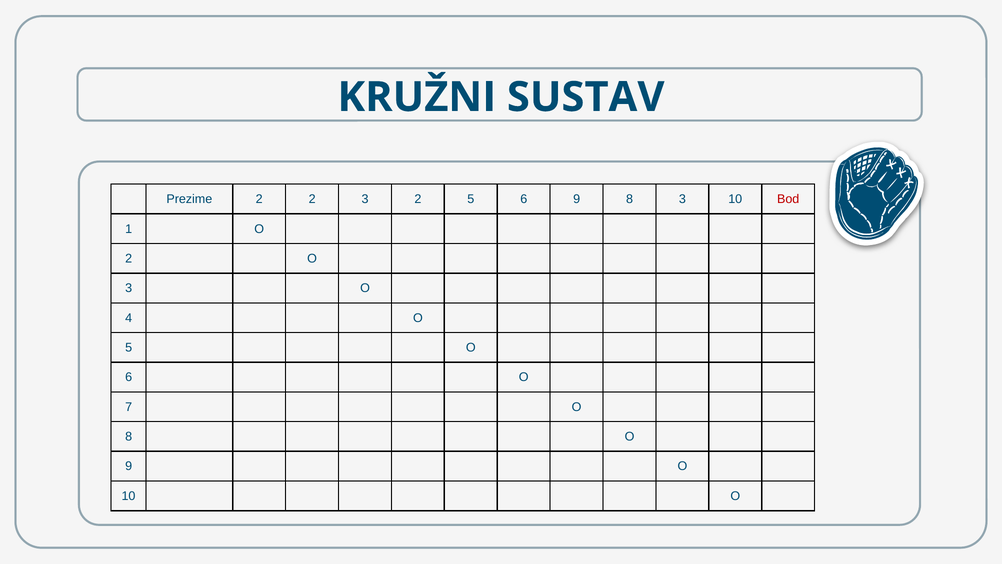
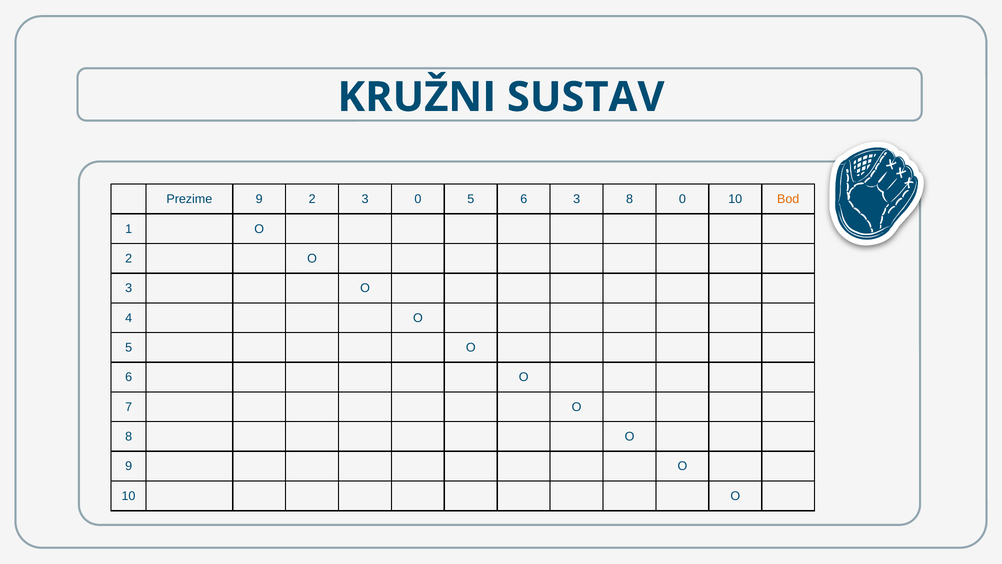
Prezime 2: 2 -> 9
3 2: 2 -> 0
6 9: 9 -> 3
8 3: 3 -> 0
Bod colour: red -> orange
